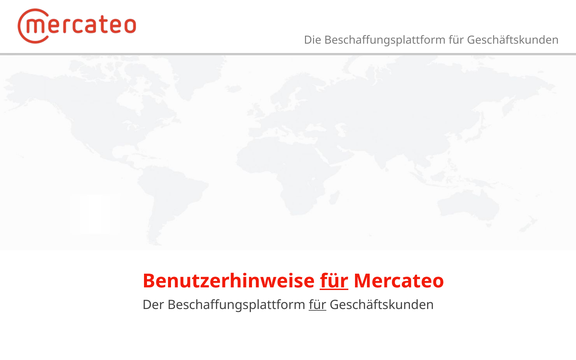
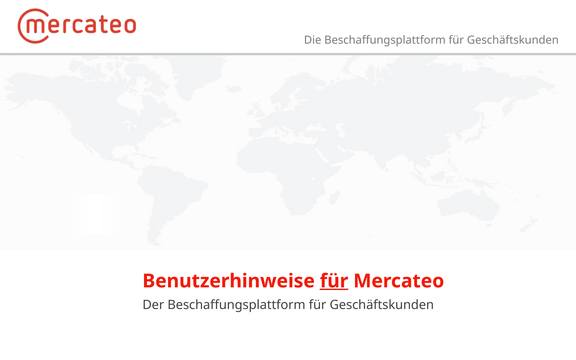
für at (318, 305) underline: present -> none
